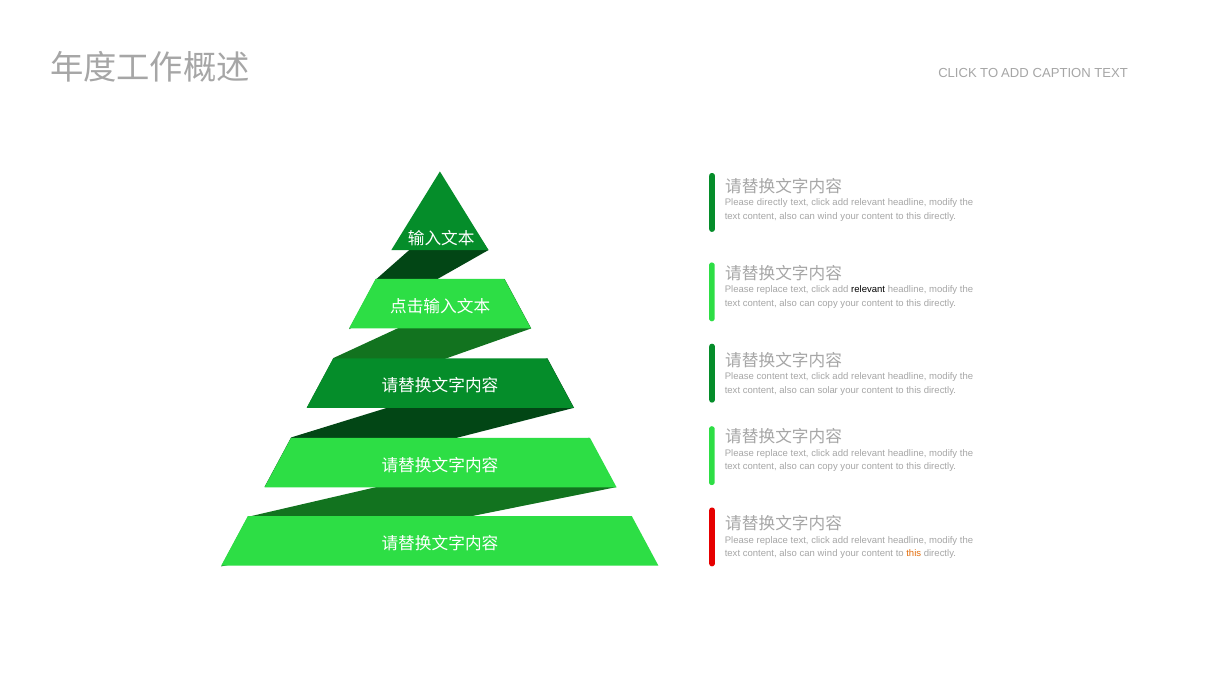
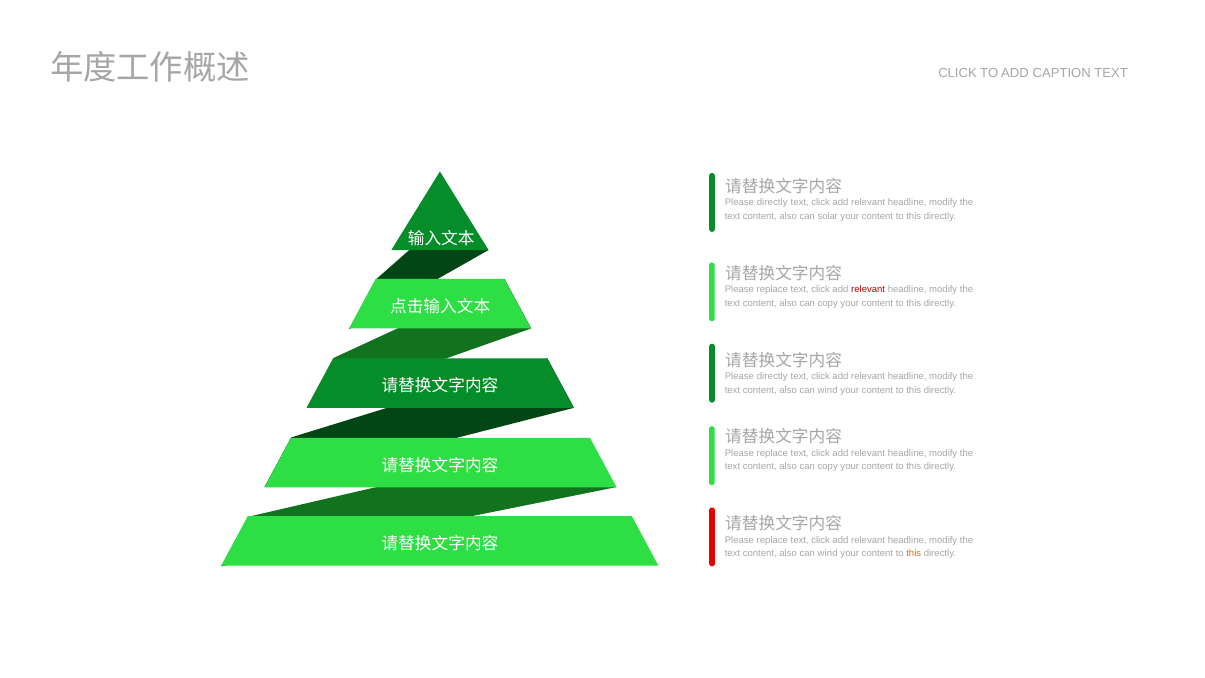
wind at (828, 216): wind -> solar
relevant at (868, 289) colour: black -> red
content at (772, 376): content -> directly
solar at (828, 390): solar -> wind
